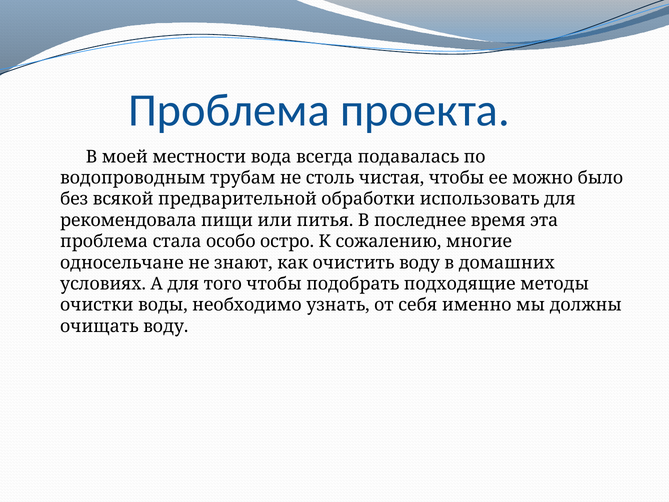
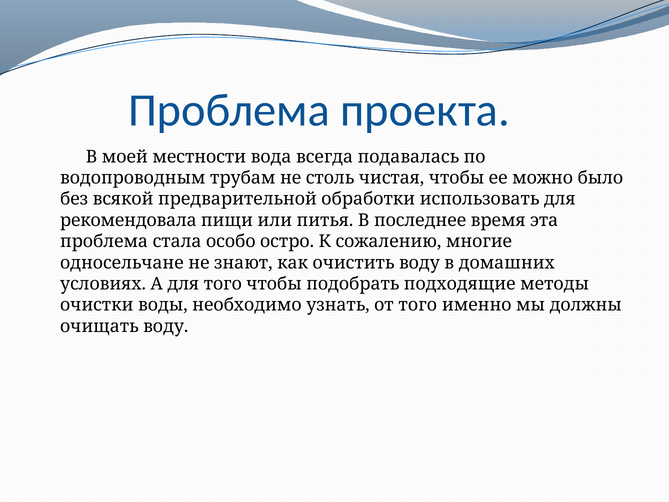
от себя: себя -> того
